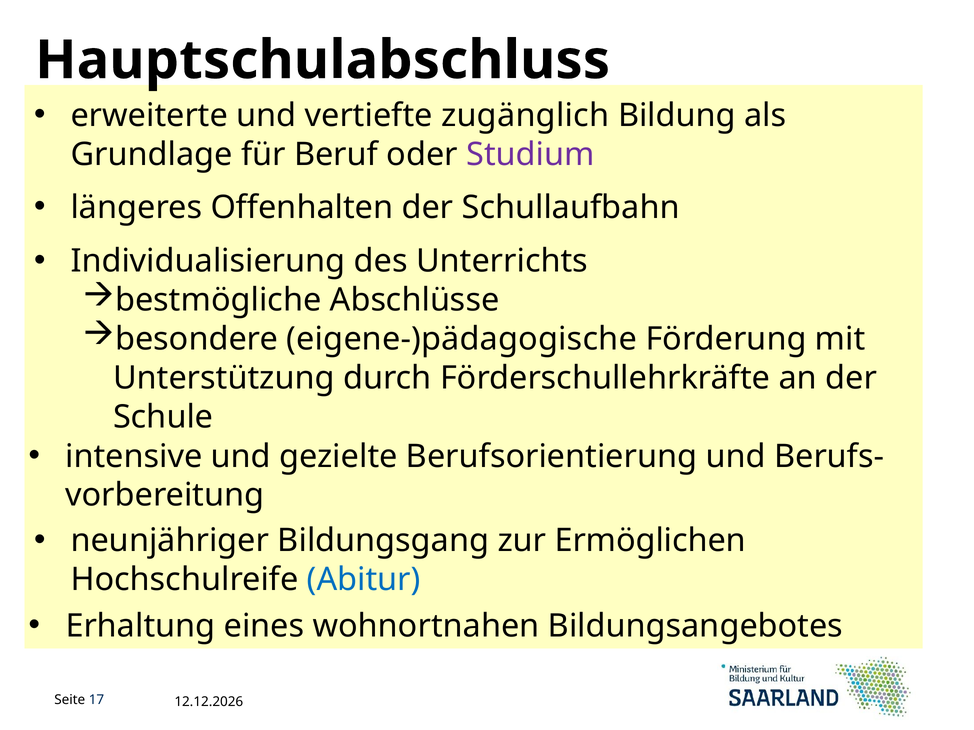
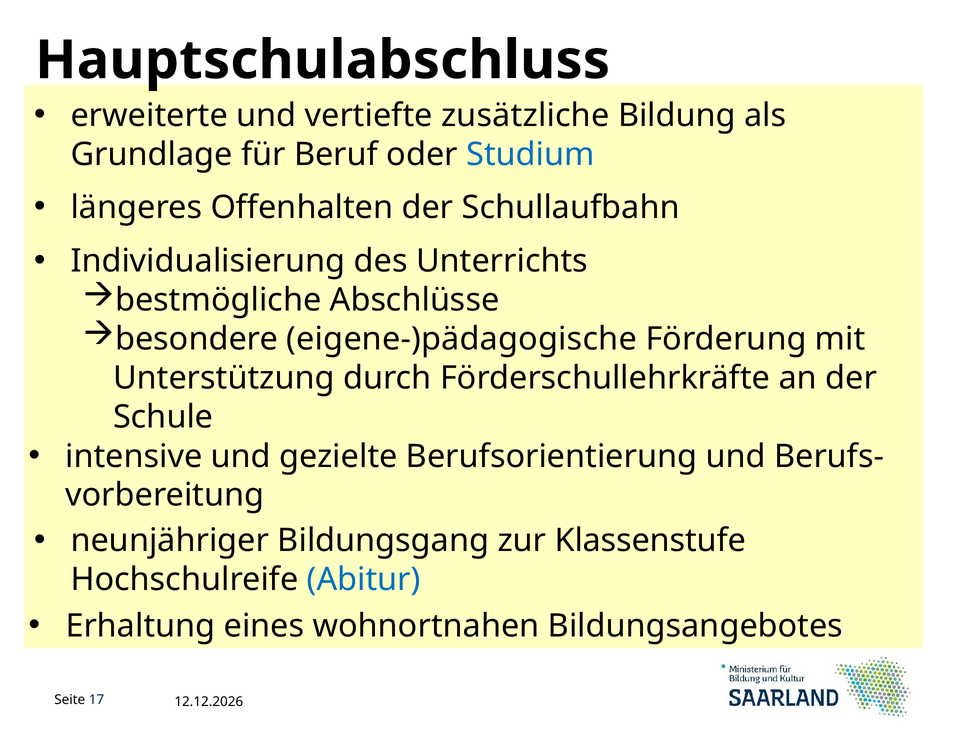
zugänglich: zugänglich -> zusätzliche
Studium colour: purple -> blue
Ermöglichen: Ermöglichen -> Klassenstufe
